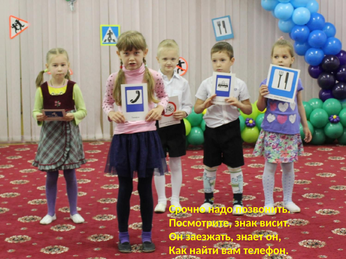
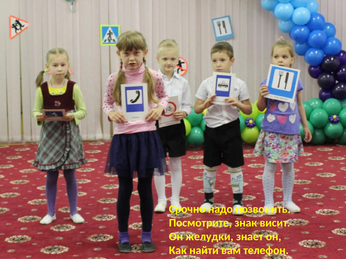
заезжать: заезжать -> желудки
